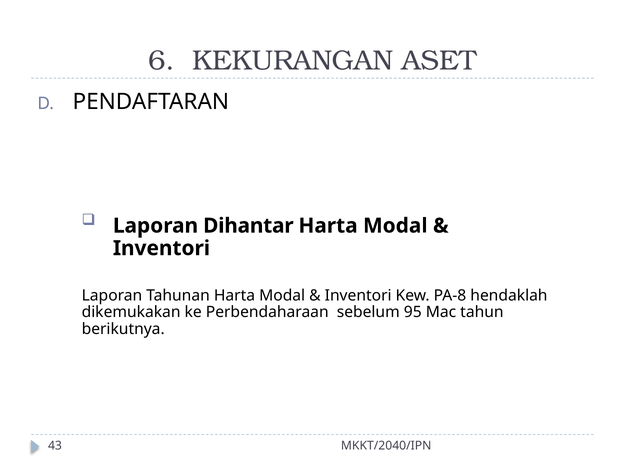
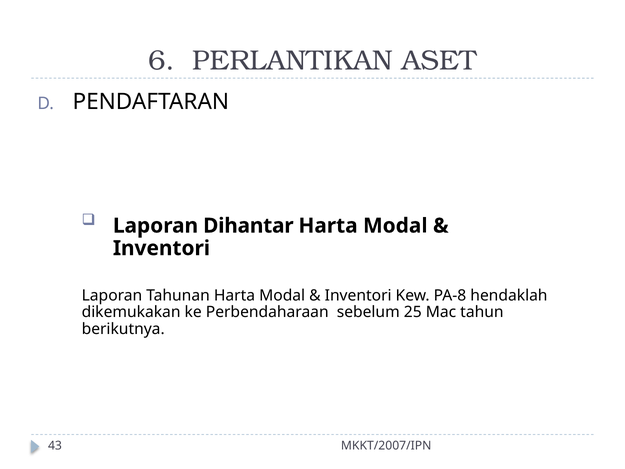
KEKURANGAN: KEKURANGAN -> PERLANTIKAN
95: 95 -> 25
MKKT/2040/IPN: MKKT/2040/IPN -> MKKT/2007/IPN
